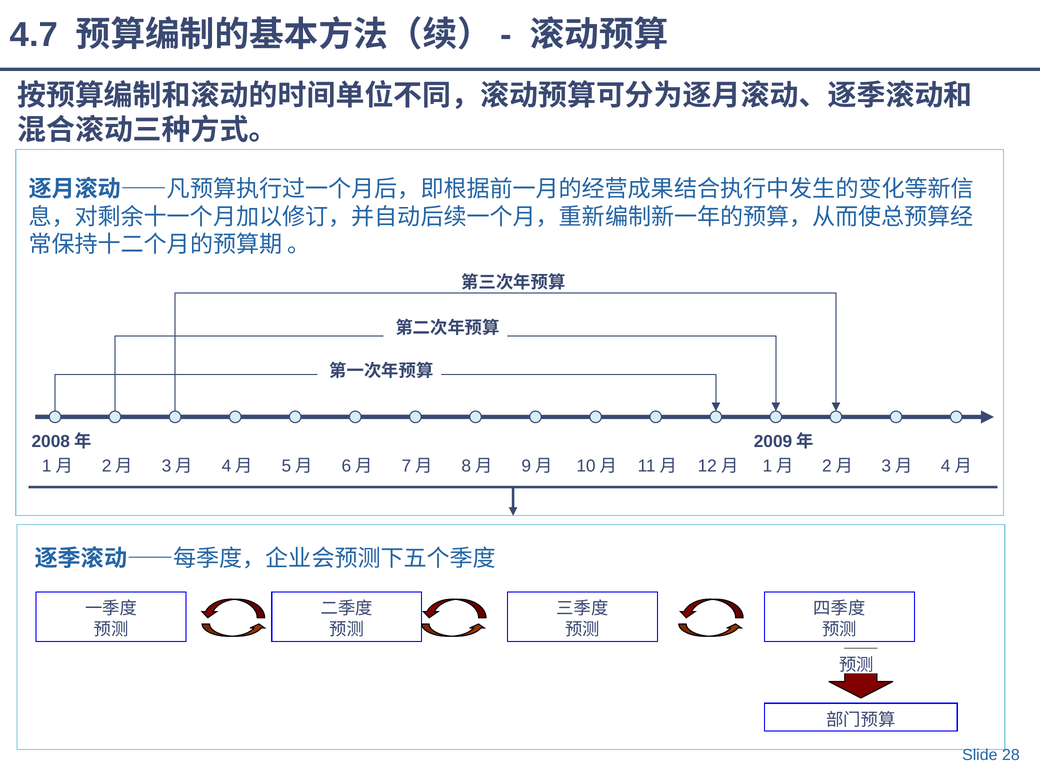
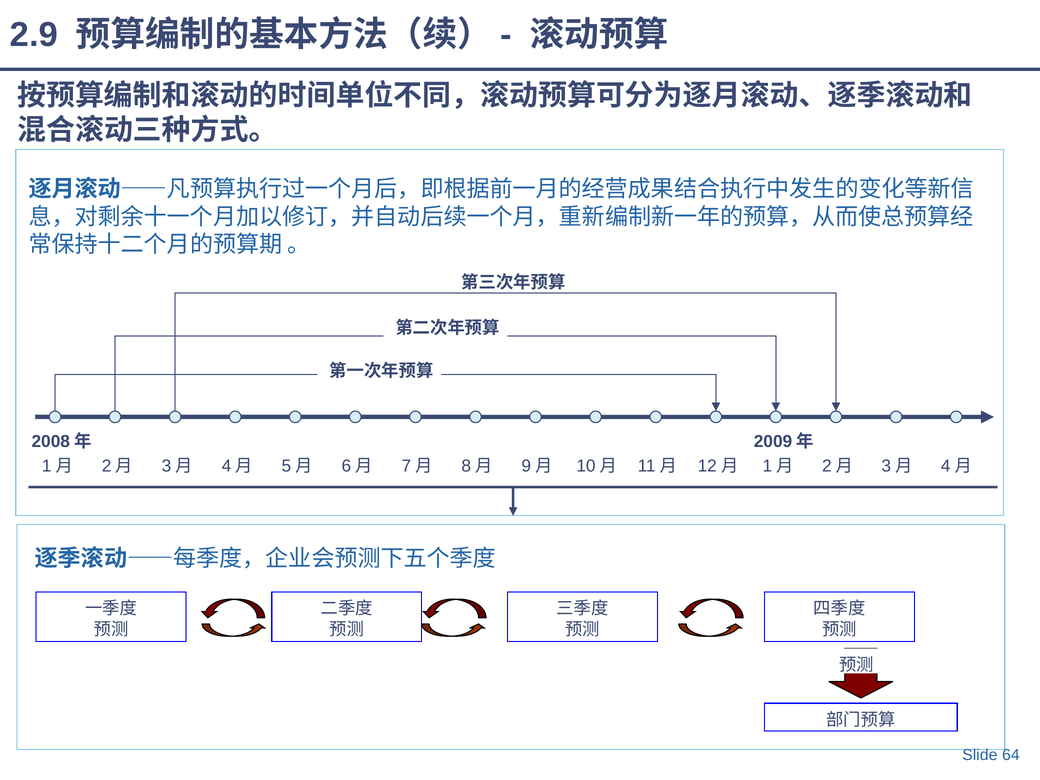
4.7: 4.7 -> 2.9
28: 28 -> 64
